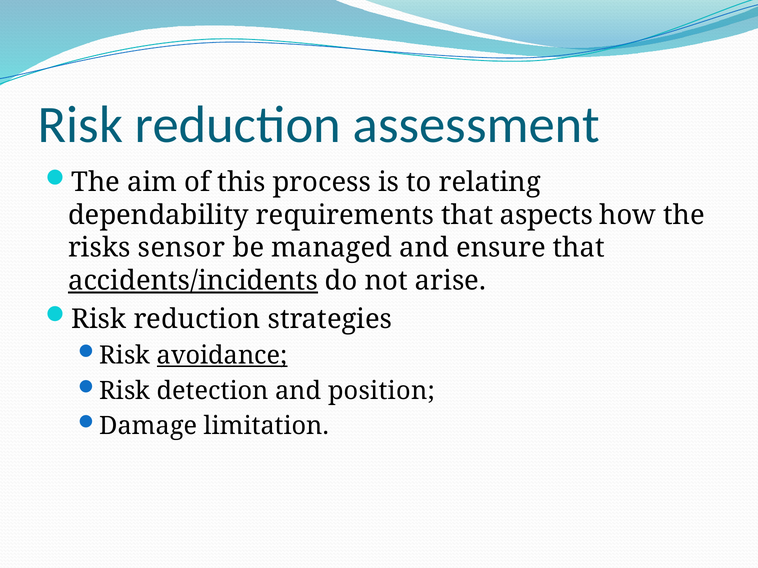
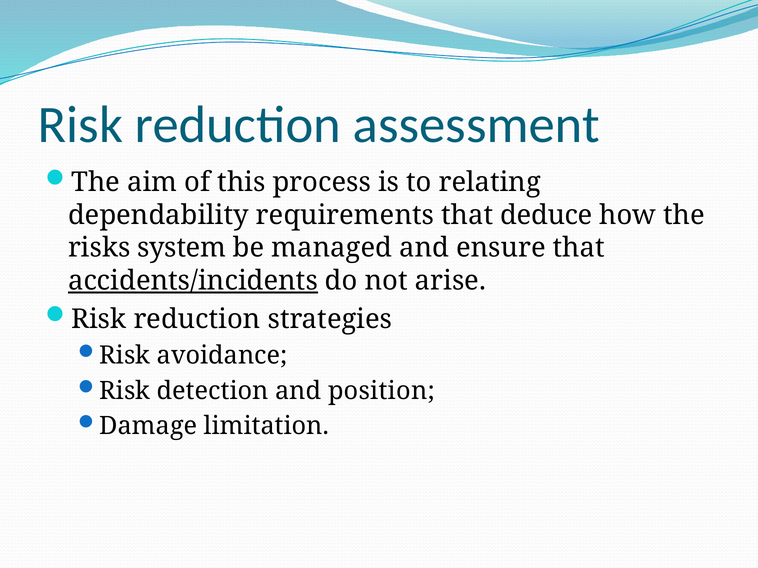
aspects: aspects -> deduce
sensor: sensor -> system
avoidance underline: present -> none
